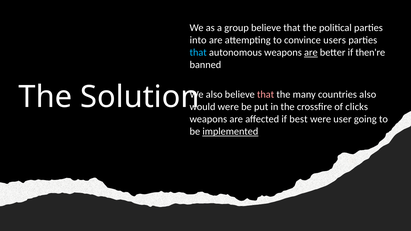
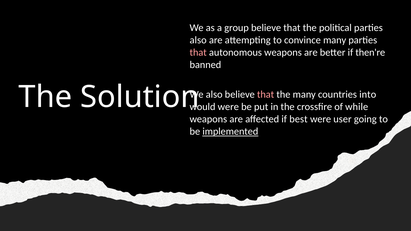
into at (198, 40): into -> also
convince users: users -> many
that at (198, 53) colour: light blue -> pink
are at (311, 53) underline: present -> none
countries also: also -> into
clicks: clicks -> while
